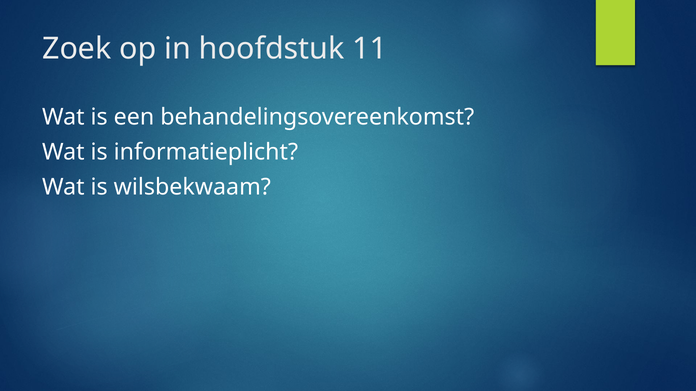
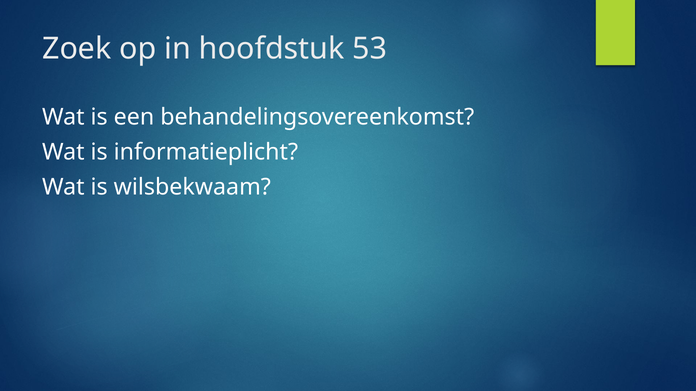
11: 11 -> 53
